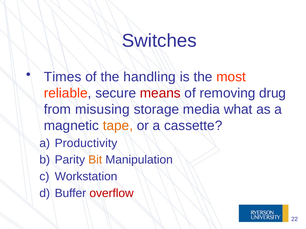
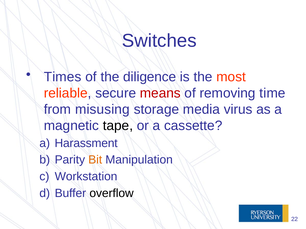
handling: handling -> diligence
drug: drug -> time
what: what -> virus
tape colour: orange -> black
Productivity: Productivity -> Harassment
overflow colour: red -> black
